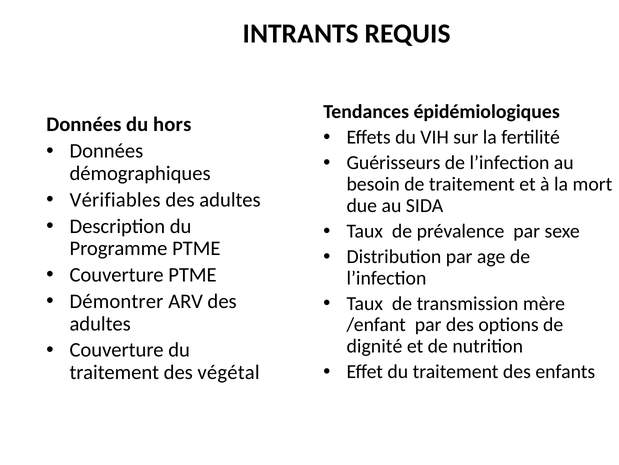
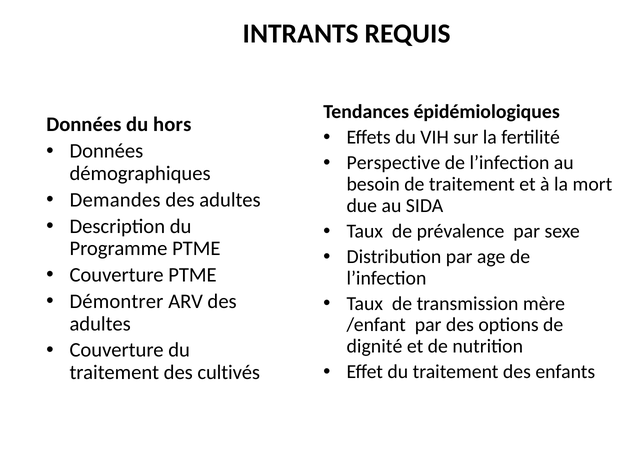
Guérisseurs: Guérisseurs -> Perspective
Vérifiables: Vérifiables -> Demandes
végétal: végétal -> cultivés
